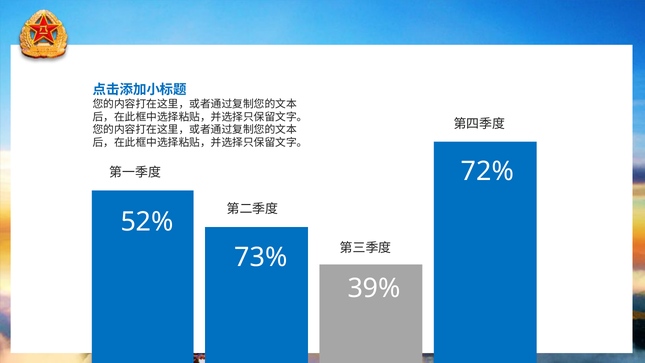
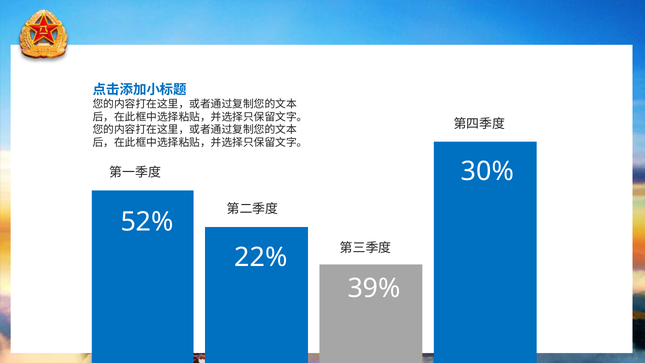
72%: 72% -> 30%
73%: 73% -> 22%
